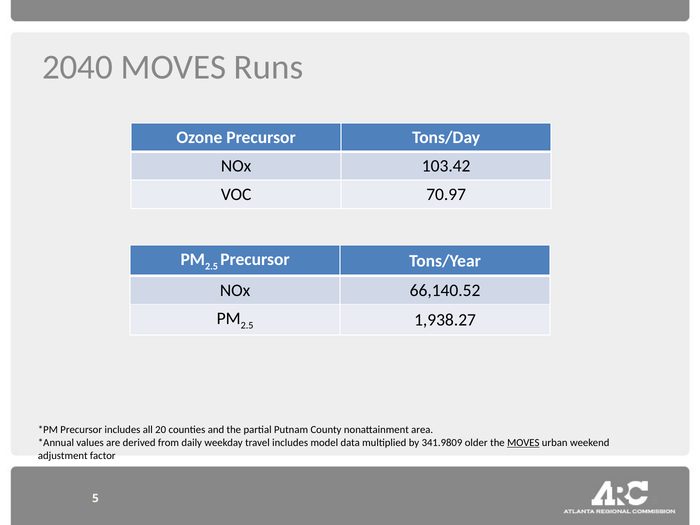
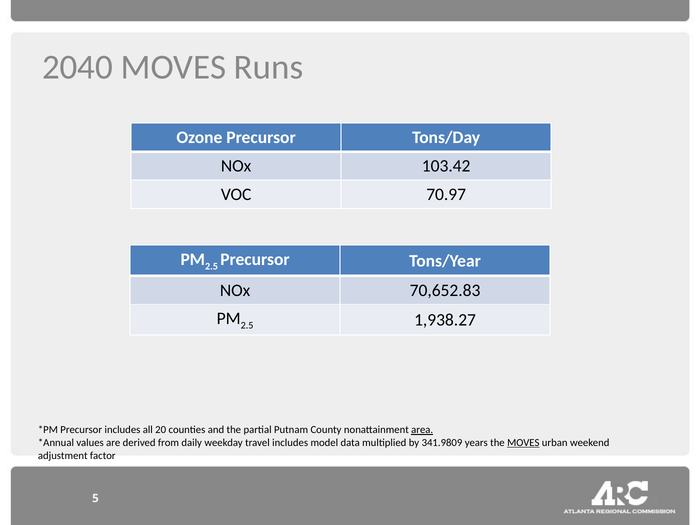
66,140.52: 66,140.52 -> 70,652.83
area underline: none -> present
older: older -> years
